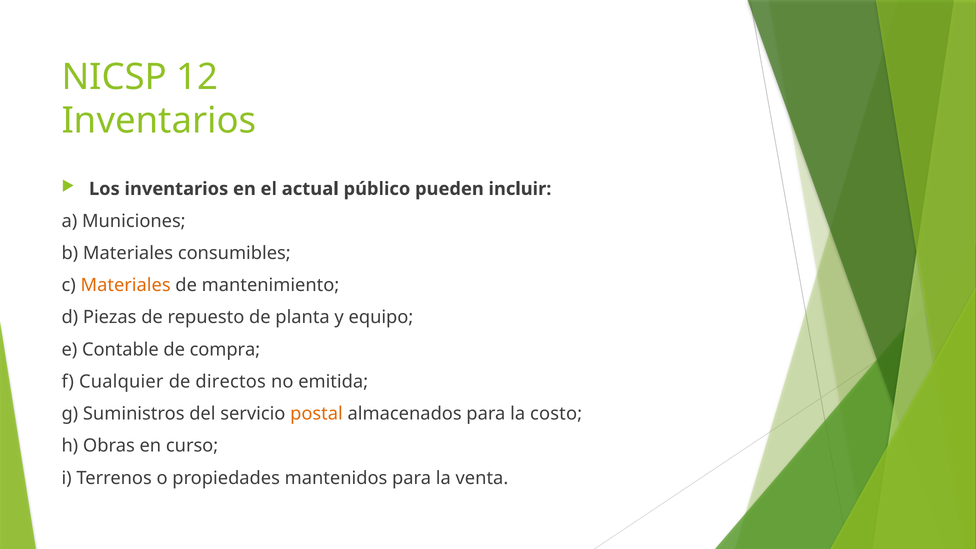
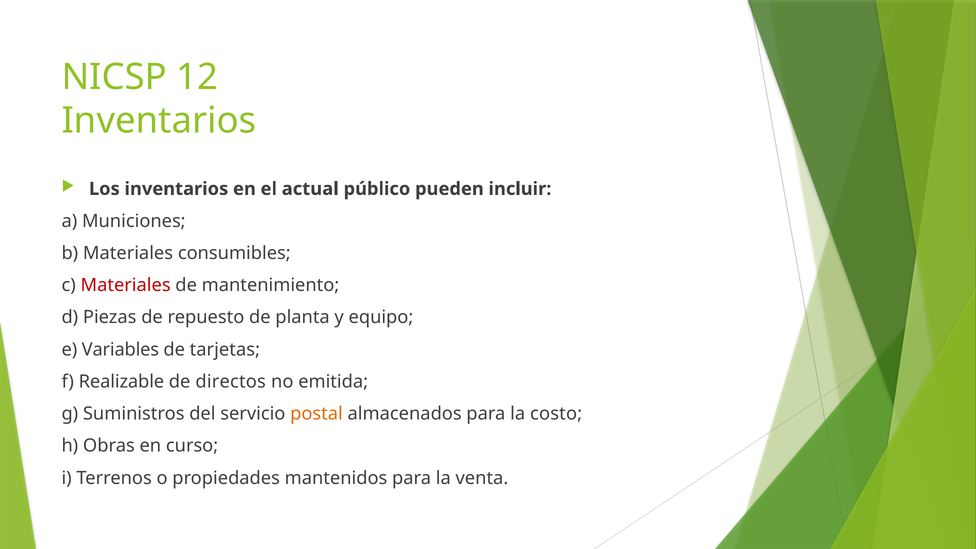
Materiales at (126, 285) colour: orange -> red
Contable: Contable -> Variables
compra: compra -> tarjetas
Cualquier: Cualquier -> Realizable
